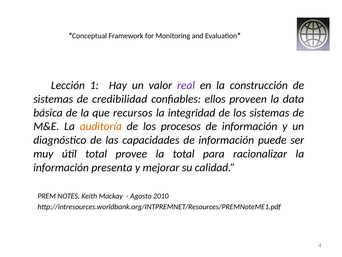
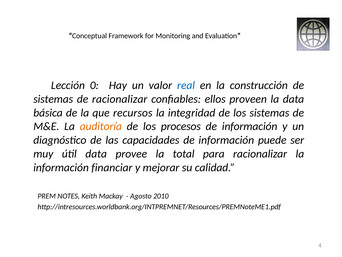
1: 1 -> 0
real colour: purple -> blue
de credibilidad: credibilidad -> racionalizar
útil total: total -> data
presenta: presenta -> financiar
